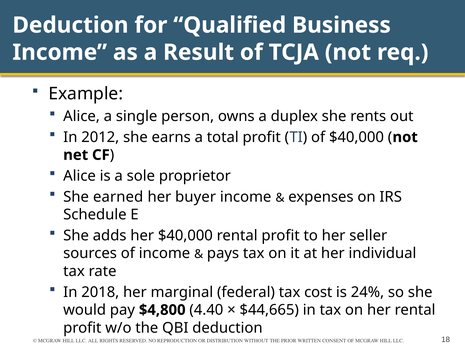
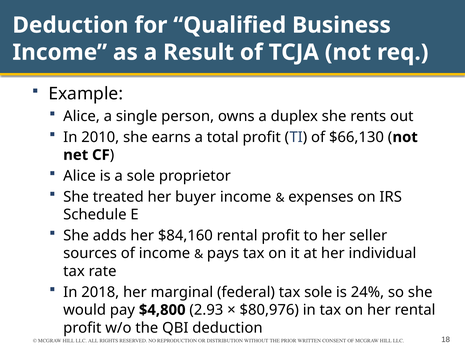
2012: 2012 -> 2010
of $40,000: $40,000 -> $66,130
earned: earned -> treated
her $40,000: $40,000 -> $84,160
tax cost: cost -> sole
4.40: 4.40 -> 2.93
$44,665: $44,665 -> $80,976
